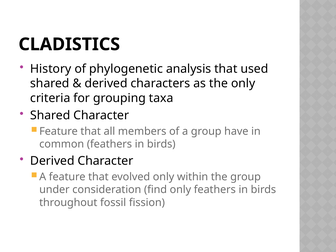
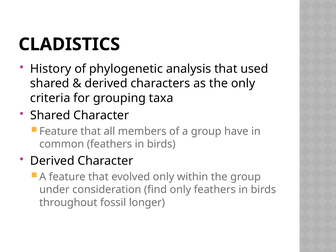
fission: fission -> longer
